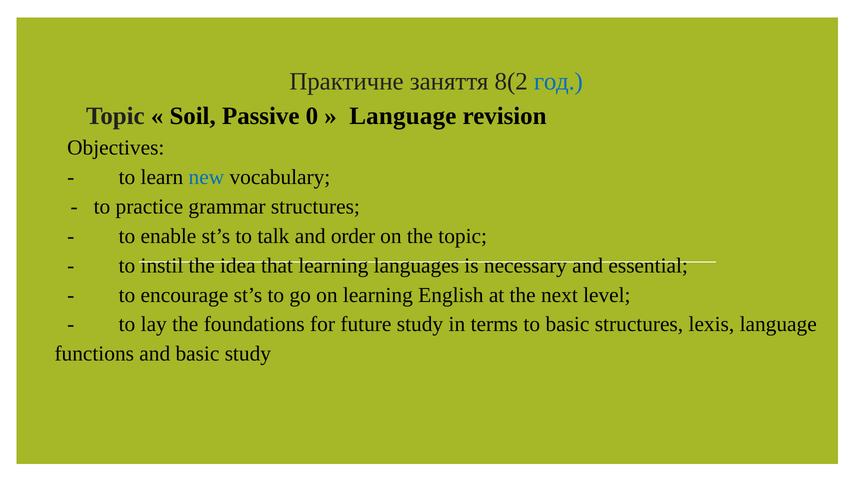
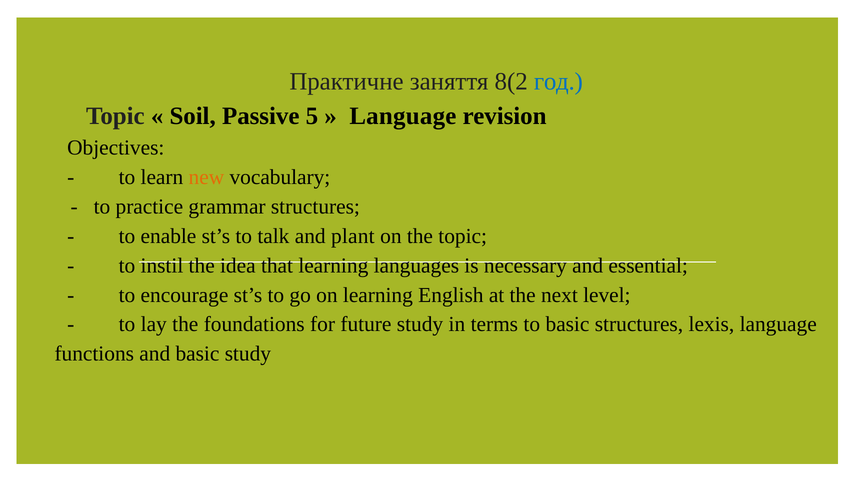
0: 0 -> 5
new colour: blue -> orange
order: order -> plant
